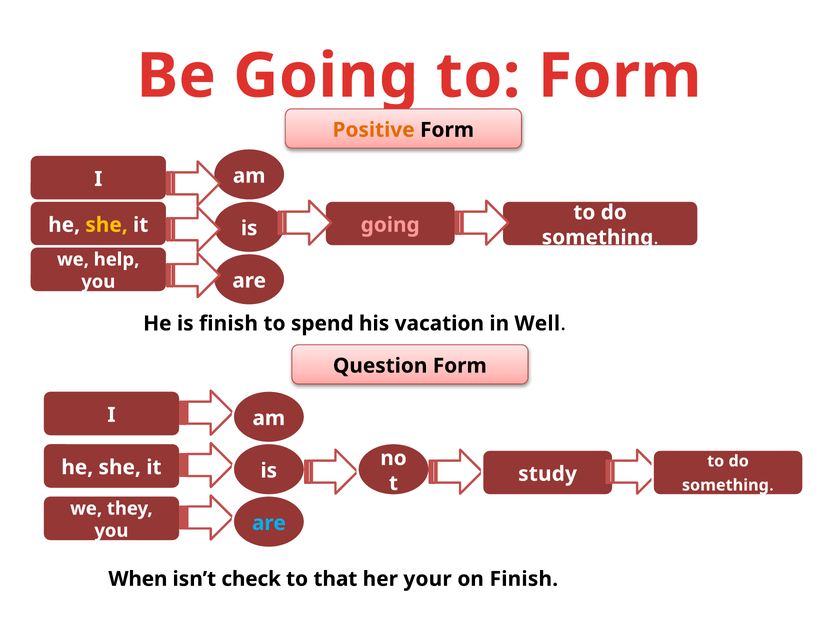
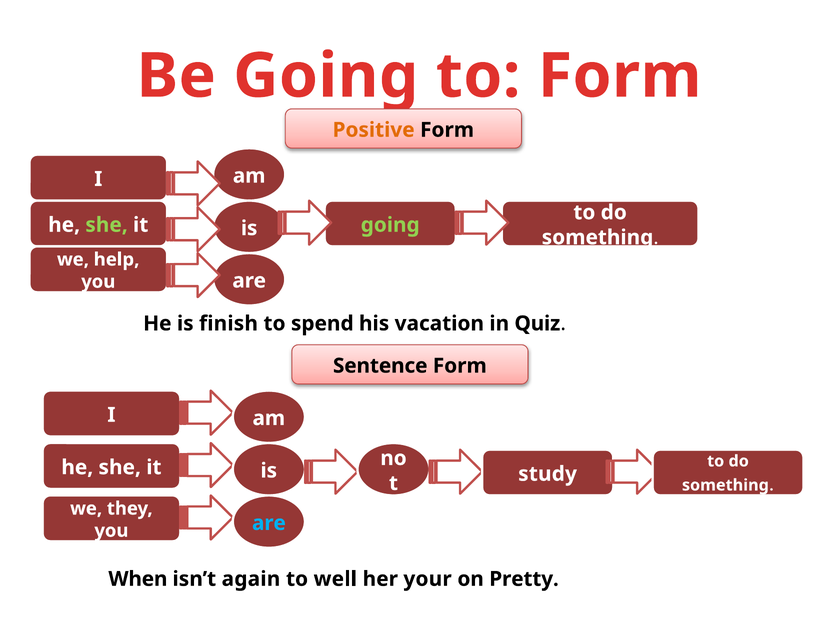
she at (107, 225) colour: yellow -> light green
going at (390, 225) colour: pink -> light green
Well: Well -> Quiz
Question: Question -> Sentence
check: check -> again
that: that -> well
on Finish: Finish -> Pretty
